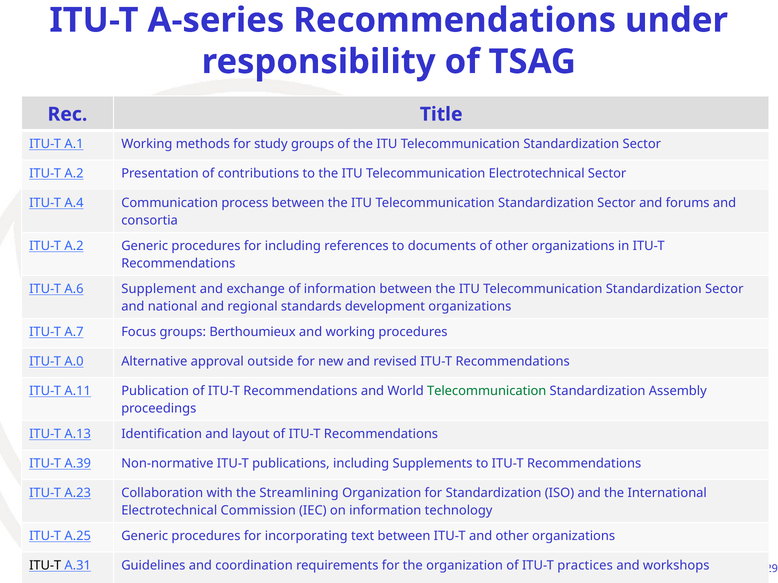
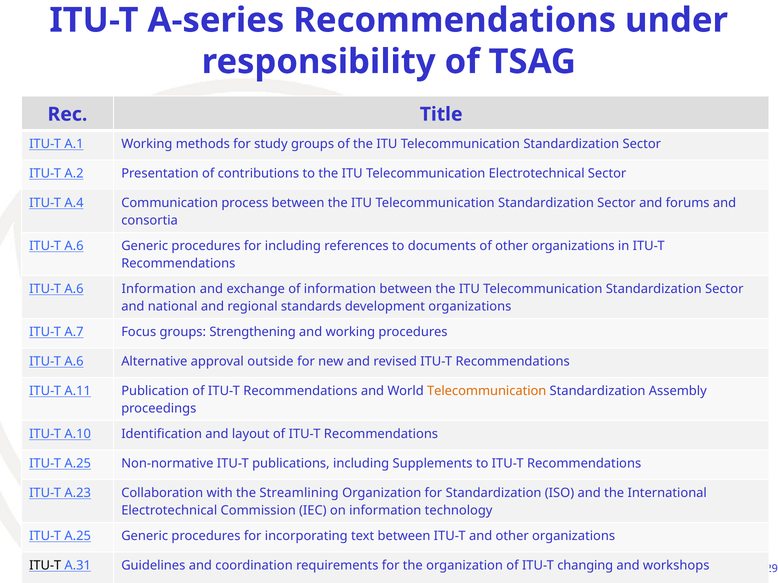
A.2 at (74, 246): A.2 -> A.6
A.6 Supplement: Supplement -> Information
Berthoumieux: Berthoumieux -> Strengthening
A.0 at (74, 362): A.0 -> A.6
Telecommunication at (487, 391) colour: green -> orange
A.13: A.13 -> A.10
A.39 at (78, 464): A.39 -> A.25
practices: practices -> changing
